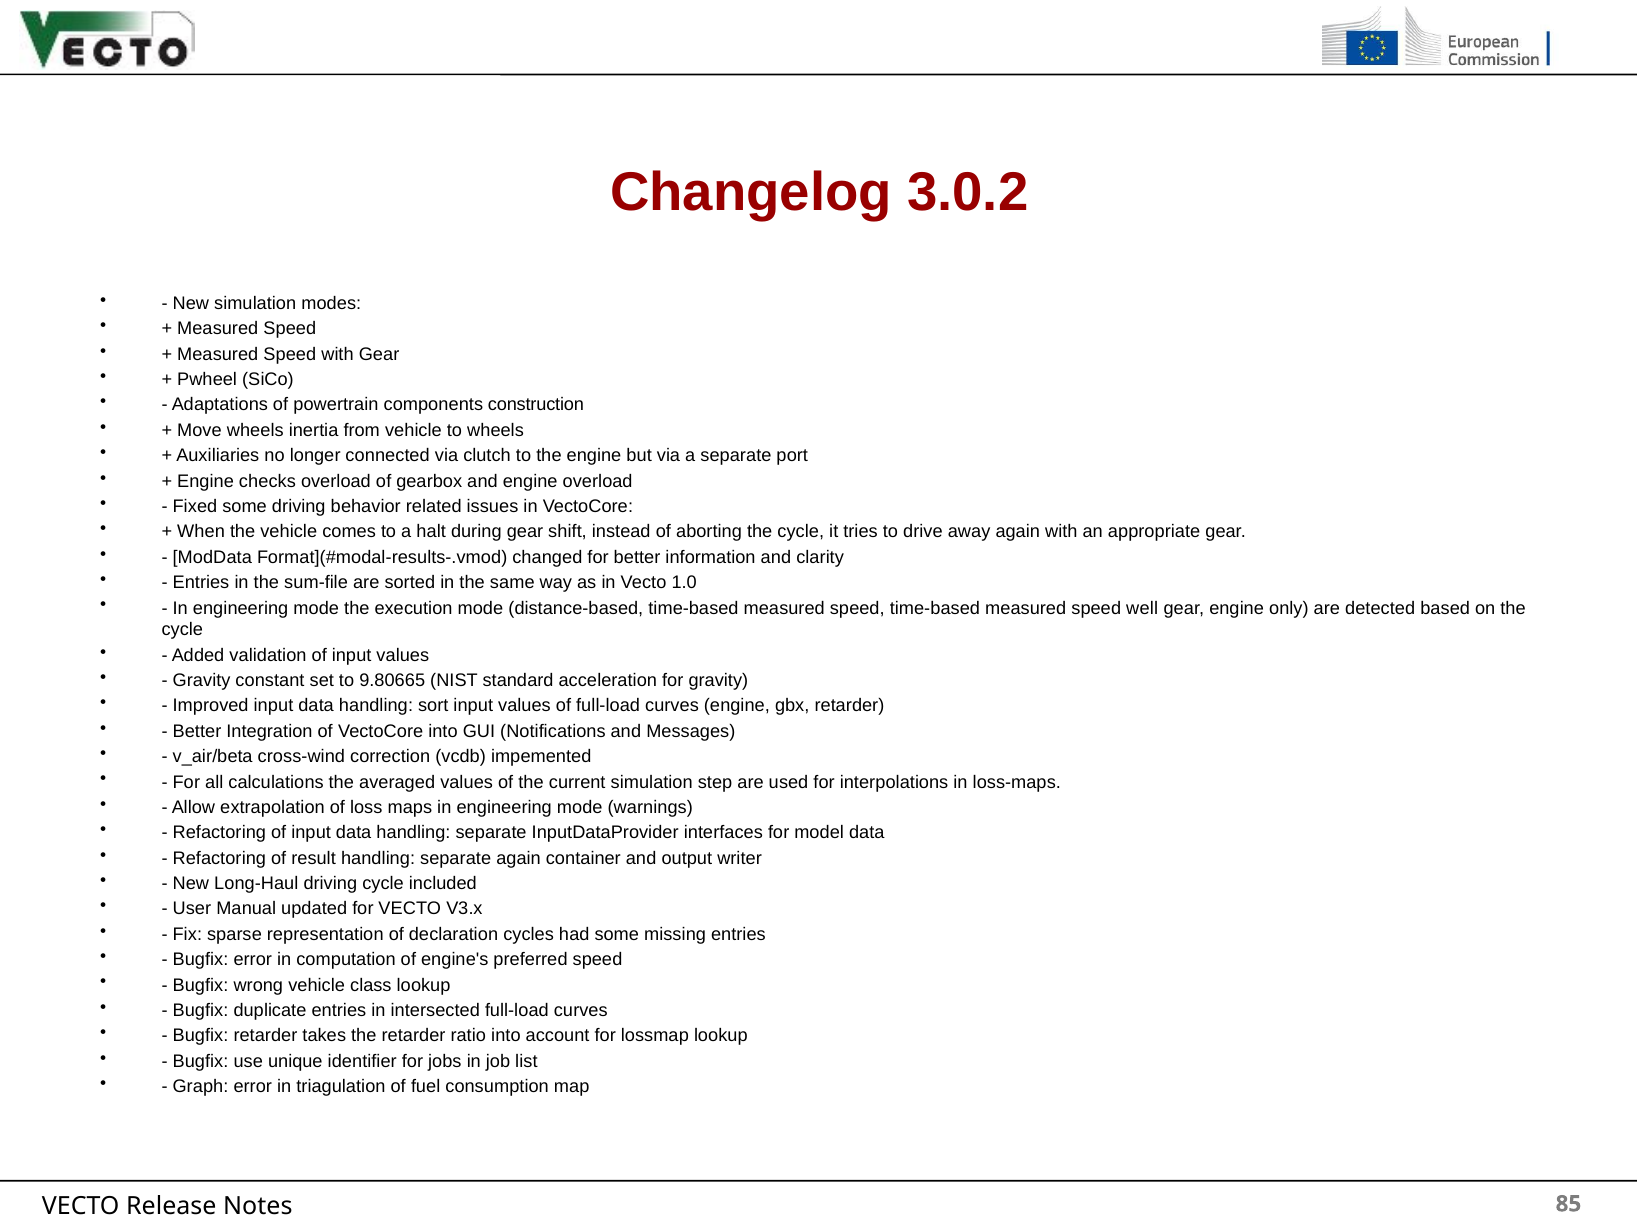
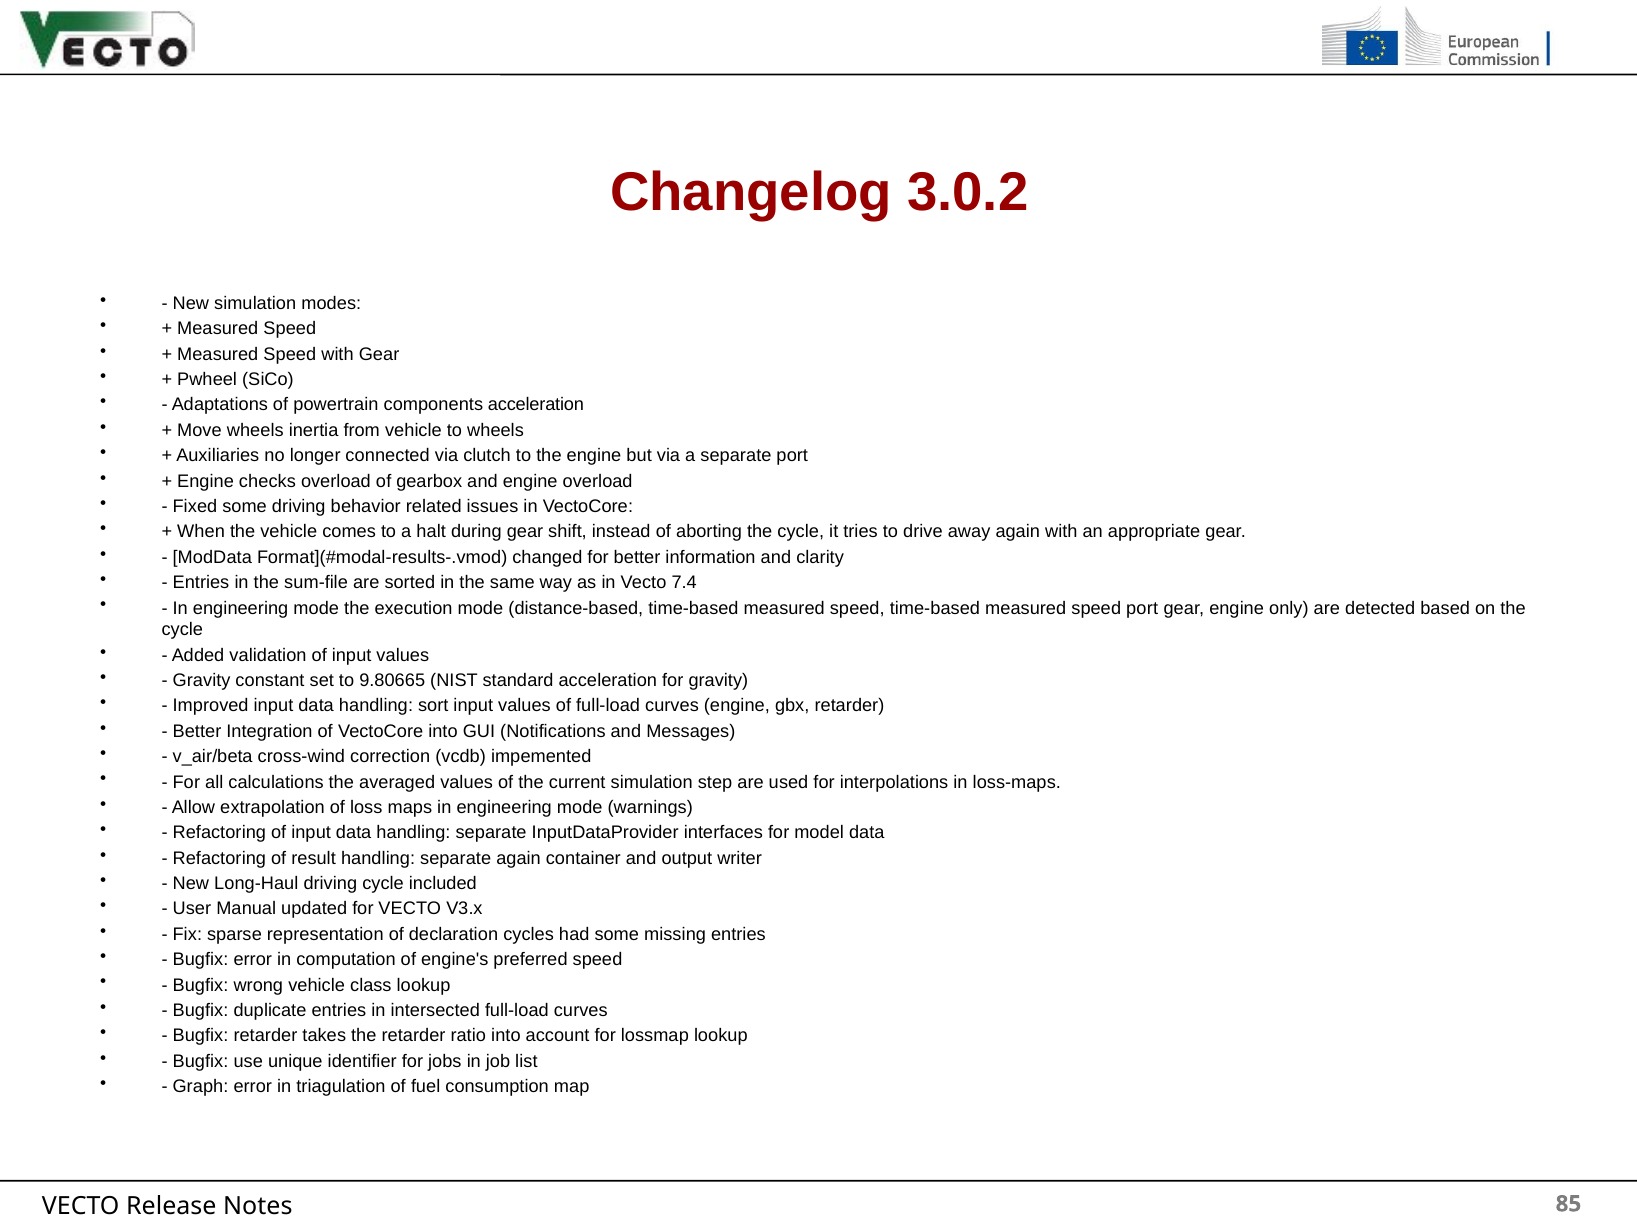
components construction: construction -> acceleration
1.0: 1.0 -> 7.4
speed well: well -> port
